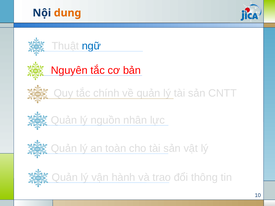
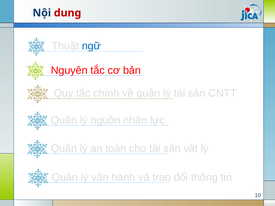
dung colour: orange -> red
